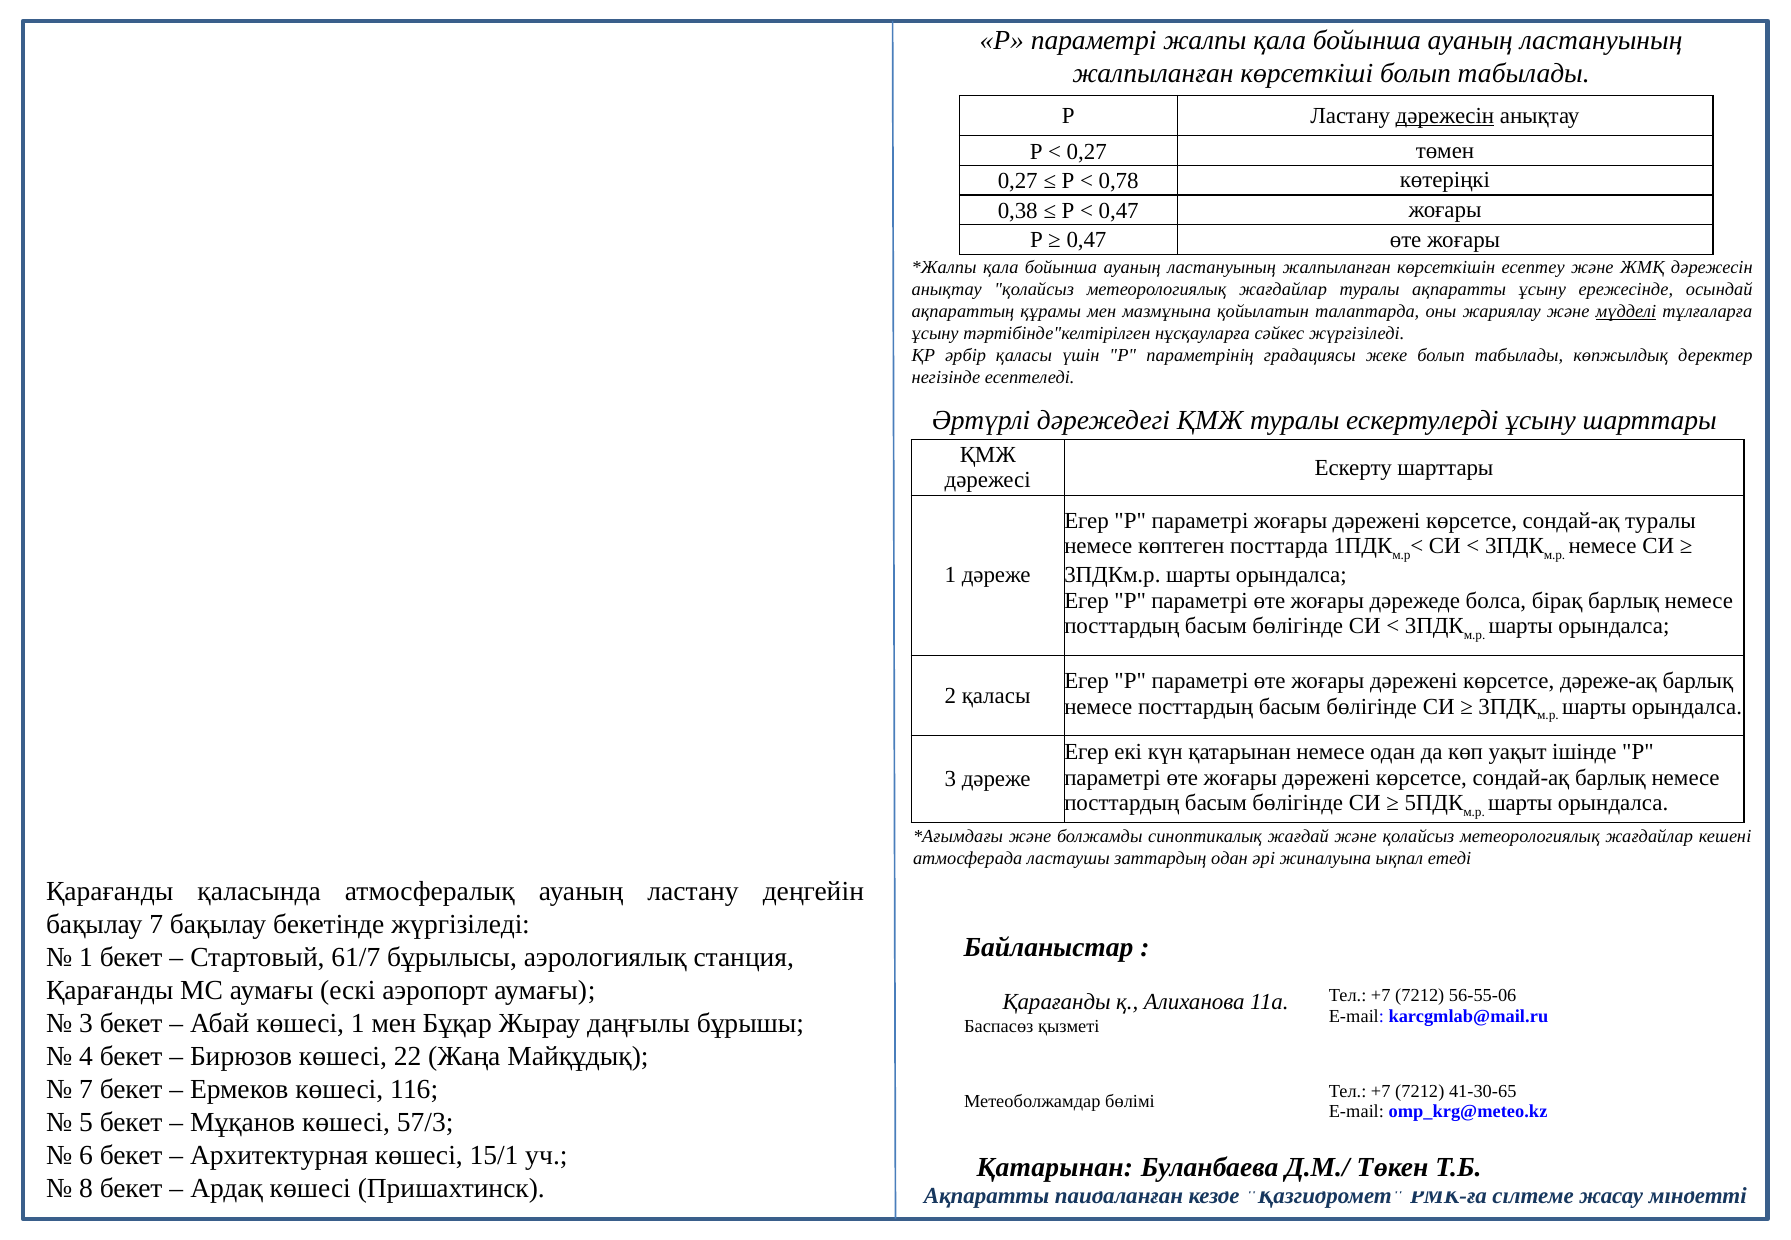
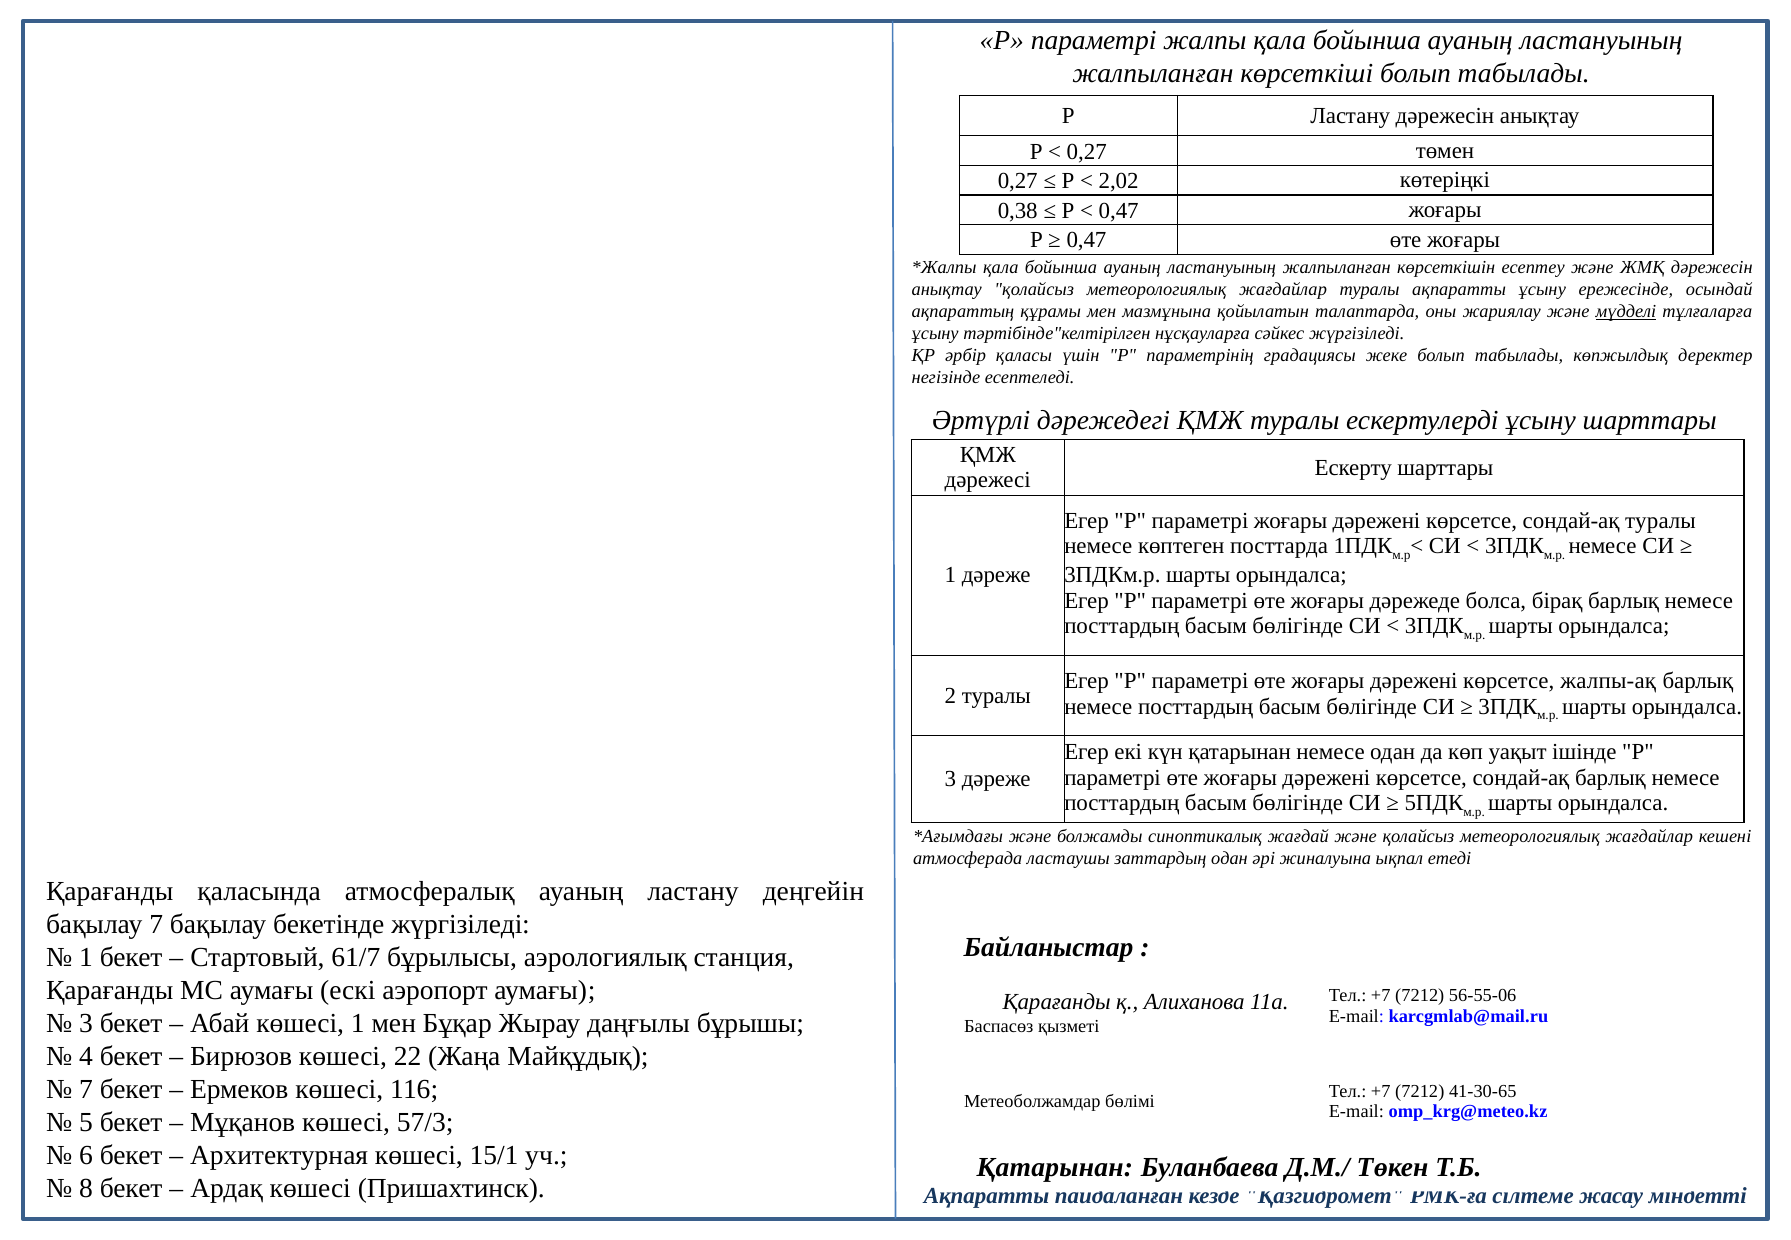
дәрежесін at (1445, 116) underline: present -> none
0,78: 0,78 -> 2,02
дәреже-ақ: дәреже-ақ -> жалпы-ақ
2 қаласы: қаласы -> туралы
